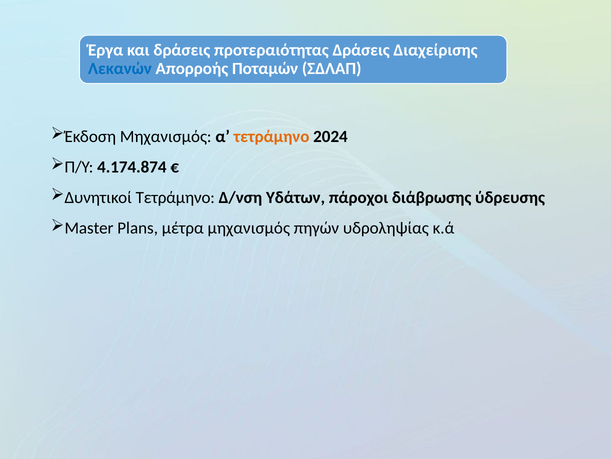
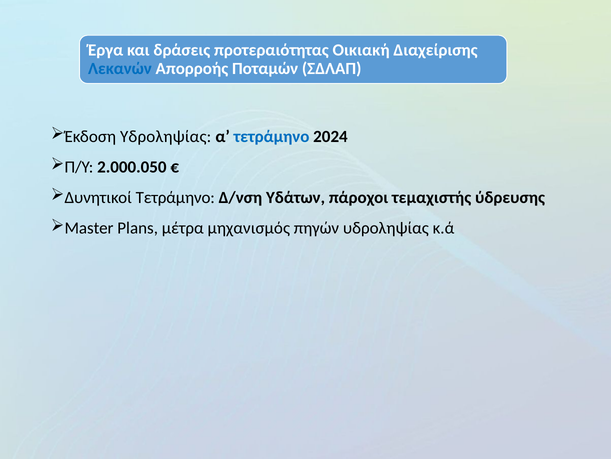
προτεραιότητας Δράσεις: Δράσεις -> Οικιακή
Έκδοση Μηχανισμός: Μηχανισμός -> Υδροληψίας
τετράμηνο at (272, 136) colour: orange -> blue
4.174.874: 4.174.874 -> 2.000.050
διάβρωσης: διάβρωσης -> τεμαχιστής
